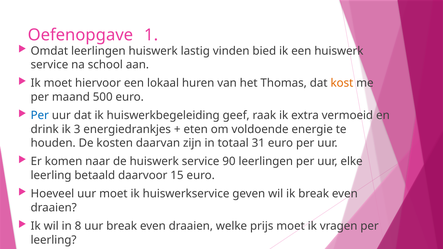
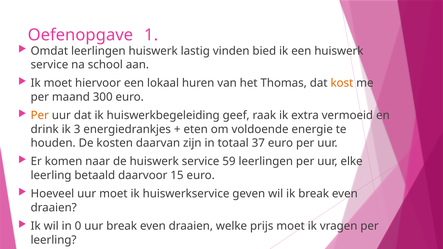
500: 500 -> 300
Per at (40, 116) colour: blue -> orange
31: 31 -> 37
90: 90 -> 59
8: 8 -> 0
